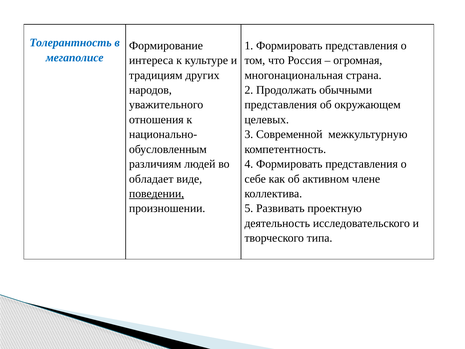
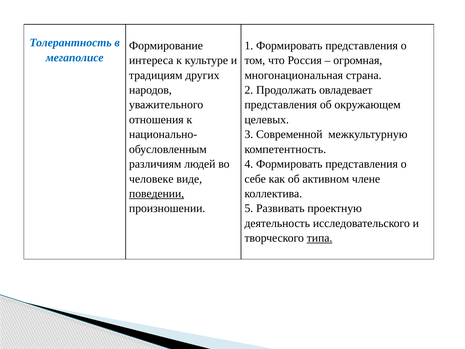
обычными: обычными -> овладевает
обладает: обладает -> человеке
типа underline: none -> present
